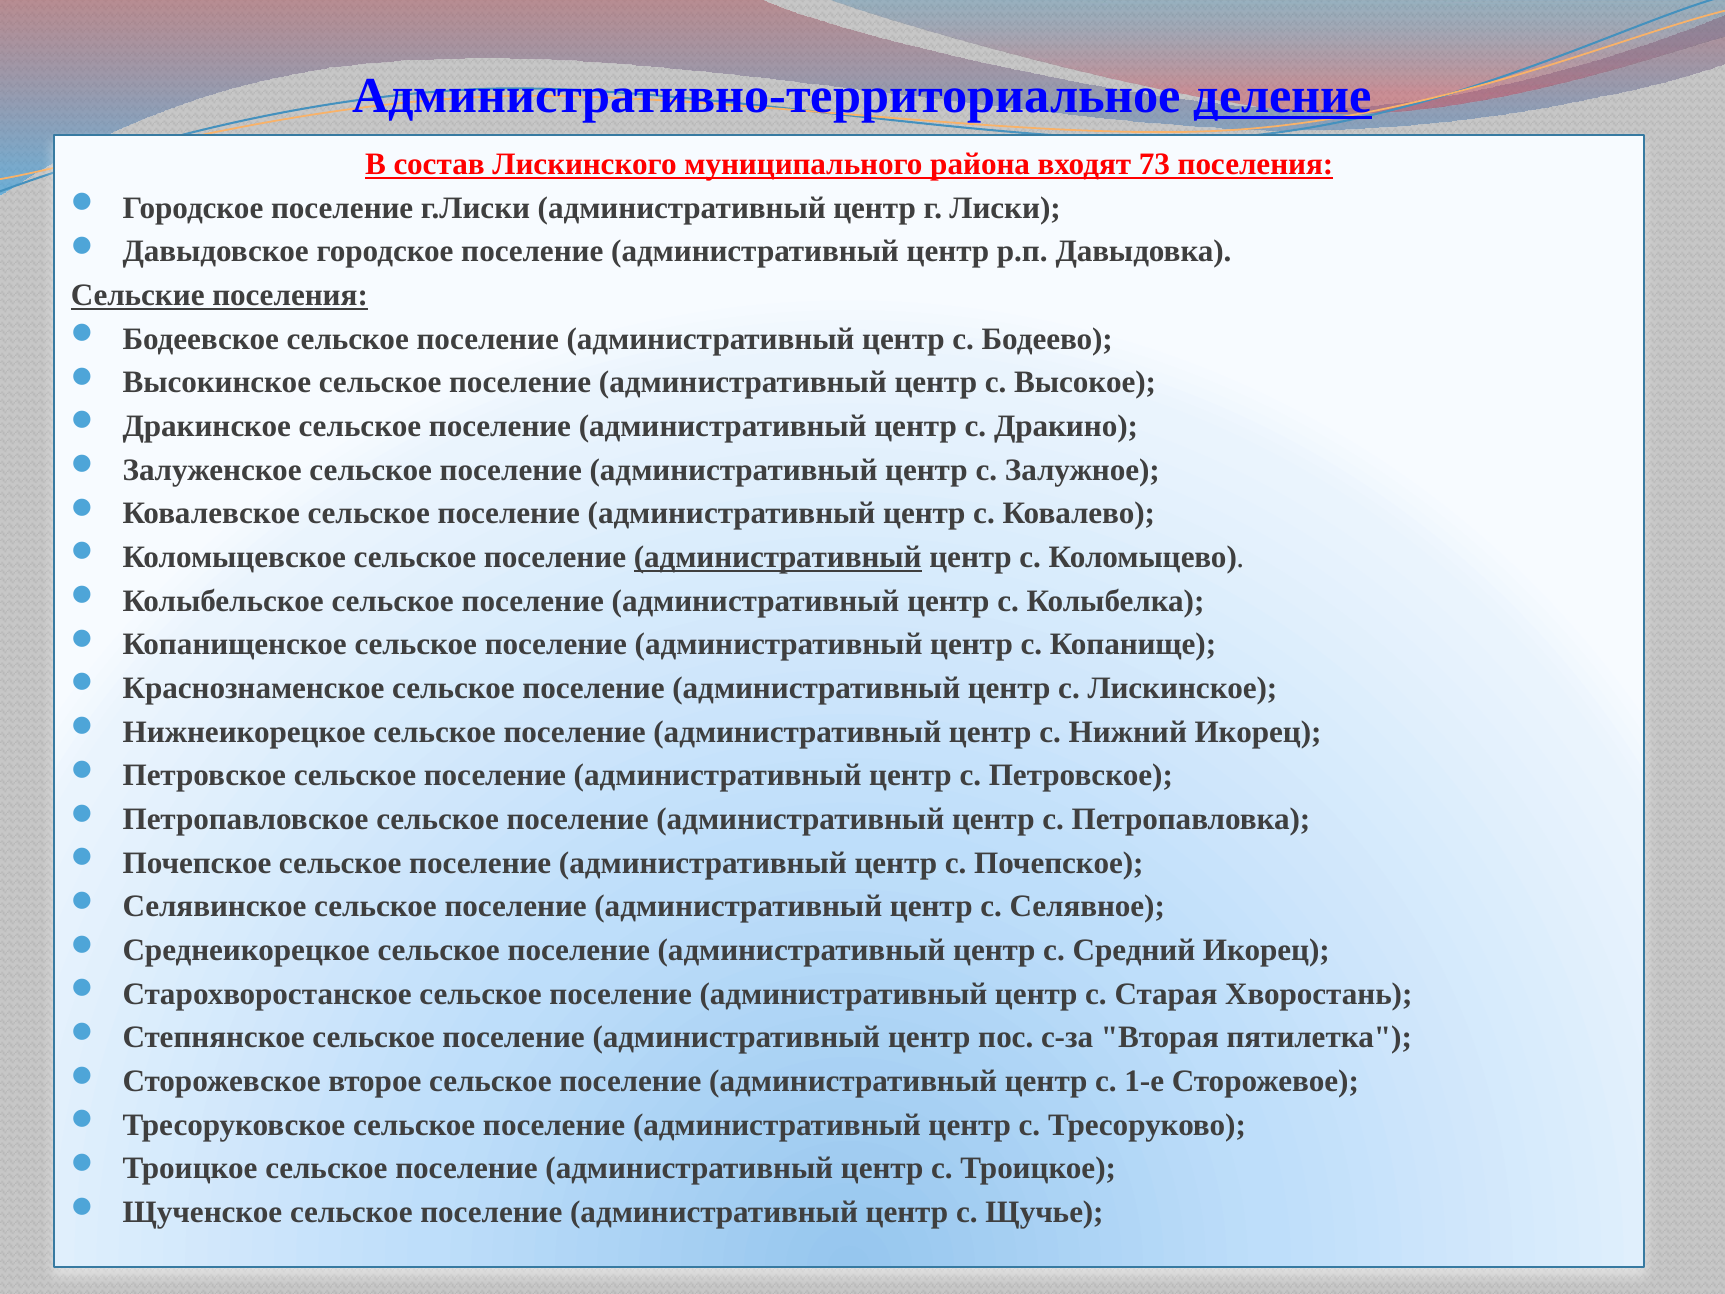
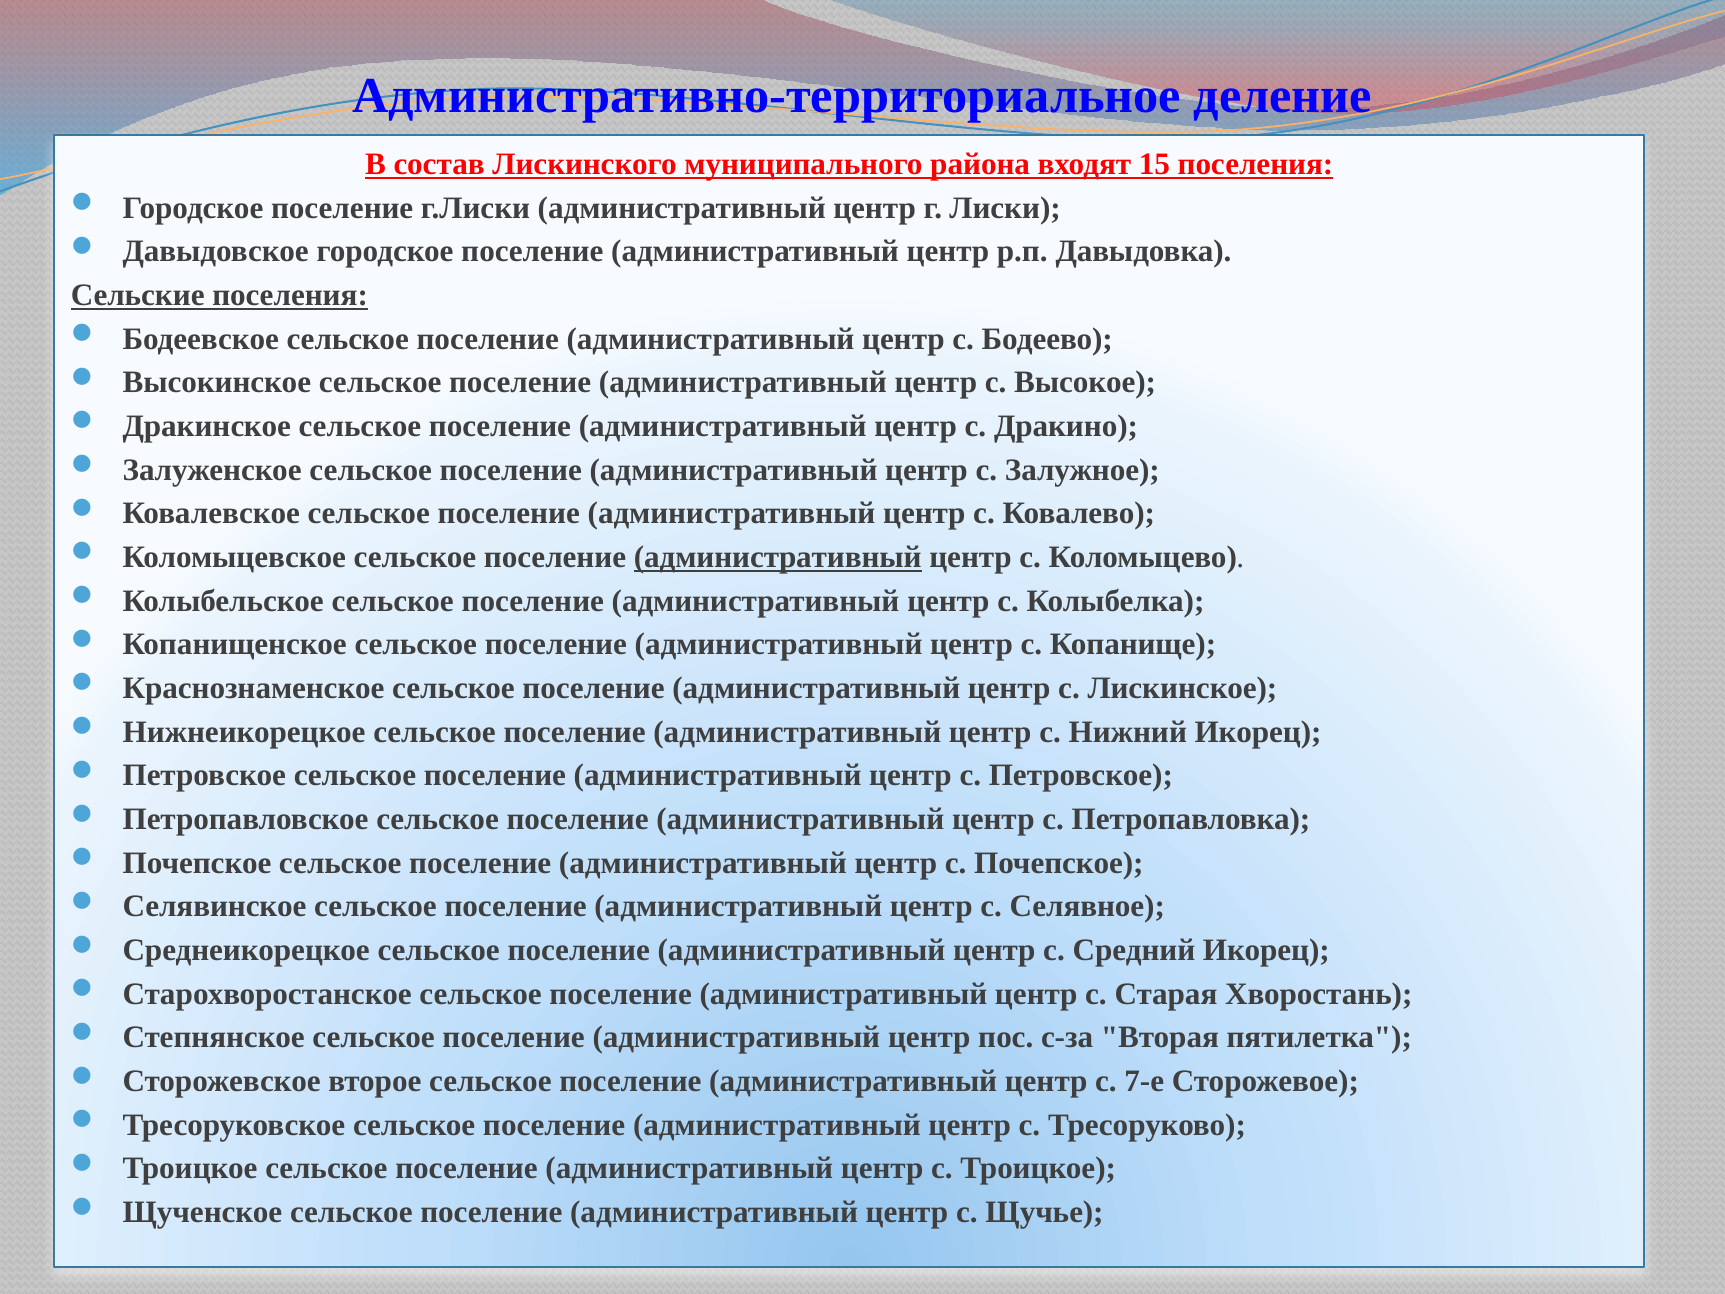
деление underline: present -> none
73: 73 -> 15
1-е: 1-е -> 7-е
